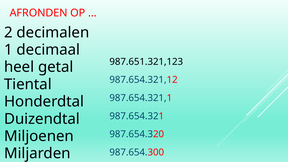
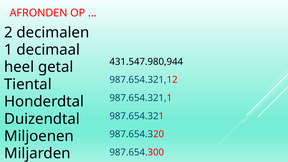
987.651.321,123: 987.651.321,123 -> 431.547.980,944
